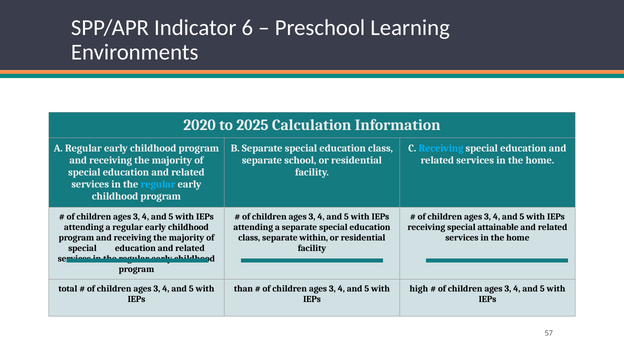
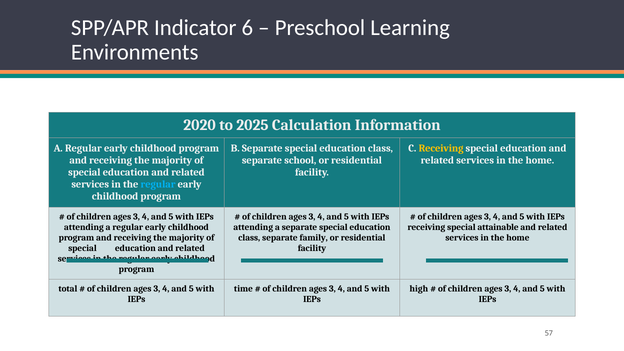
Receiving at (441, 149) colour: light blue -> yellow
within: within -> family
than: than -> time
